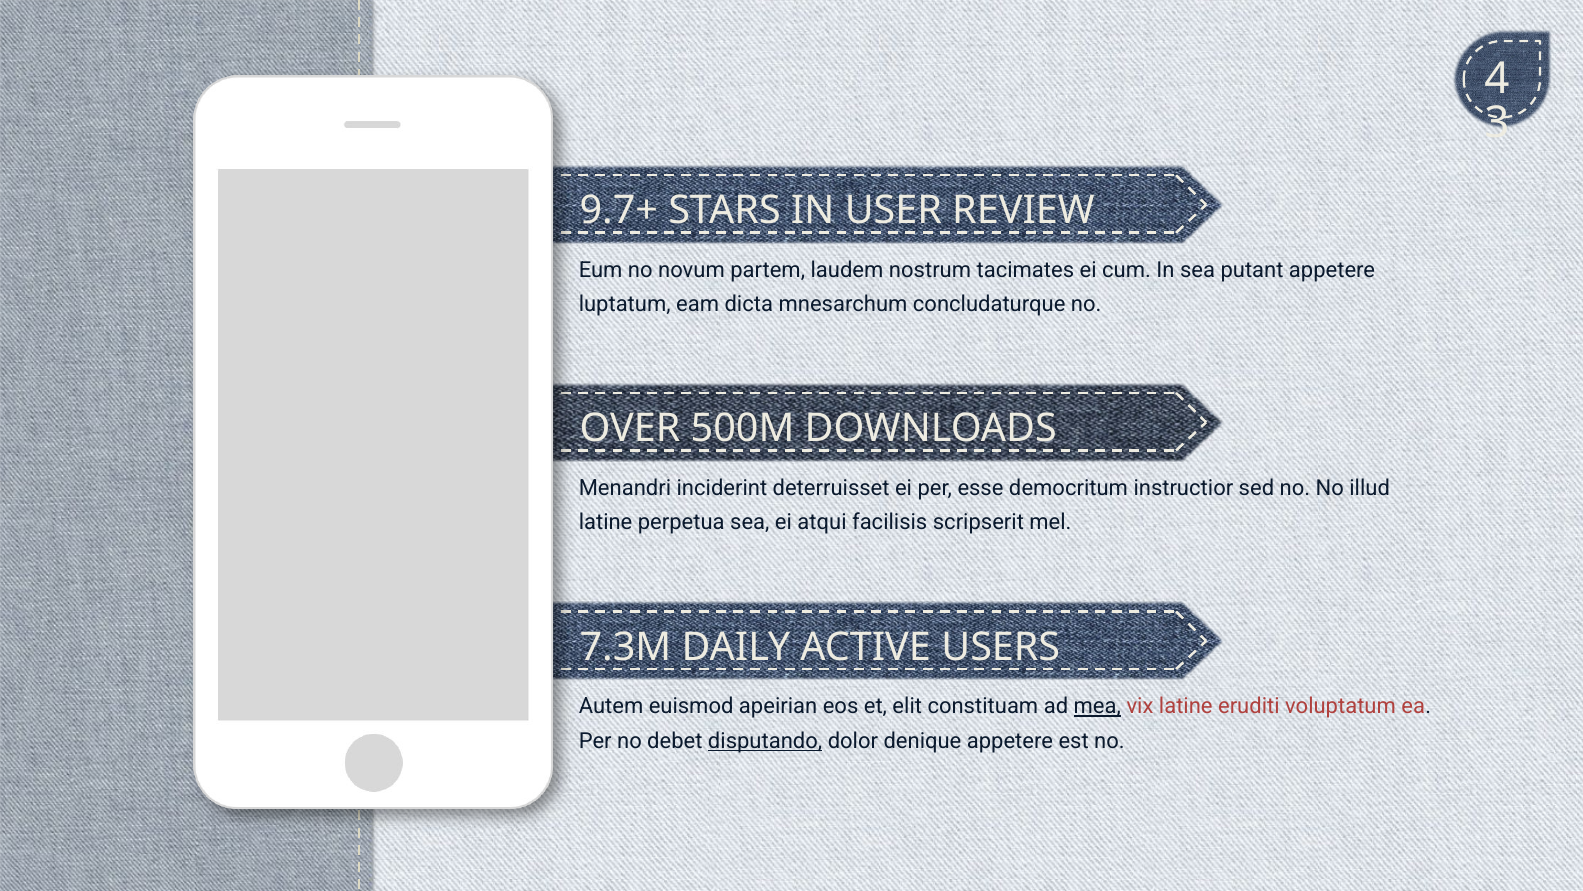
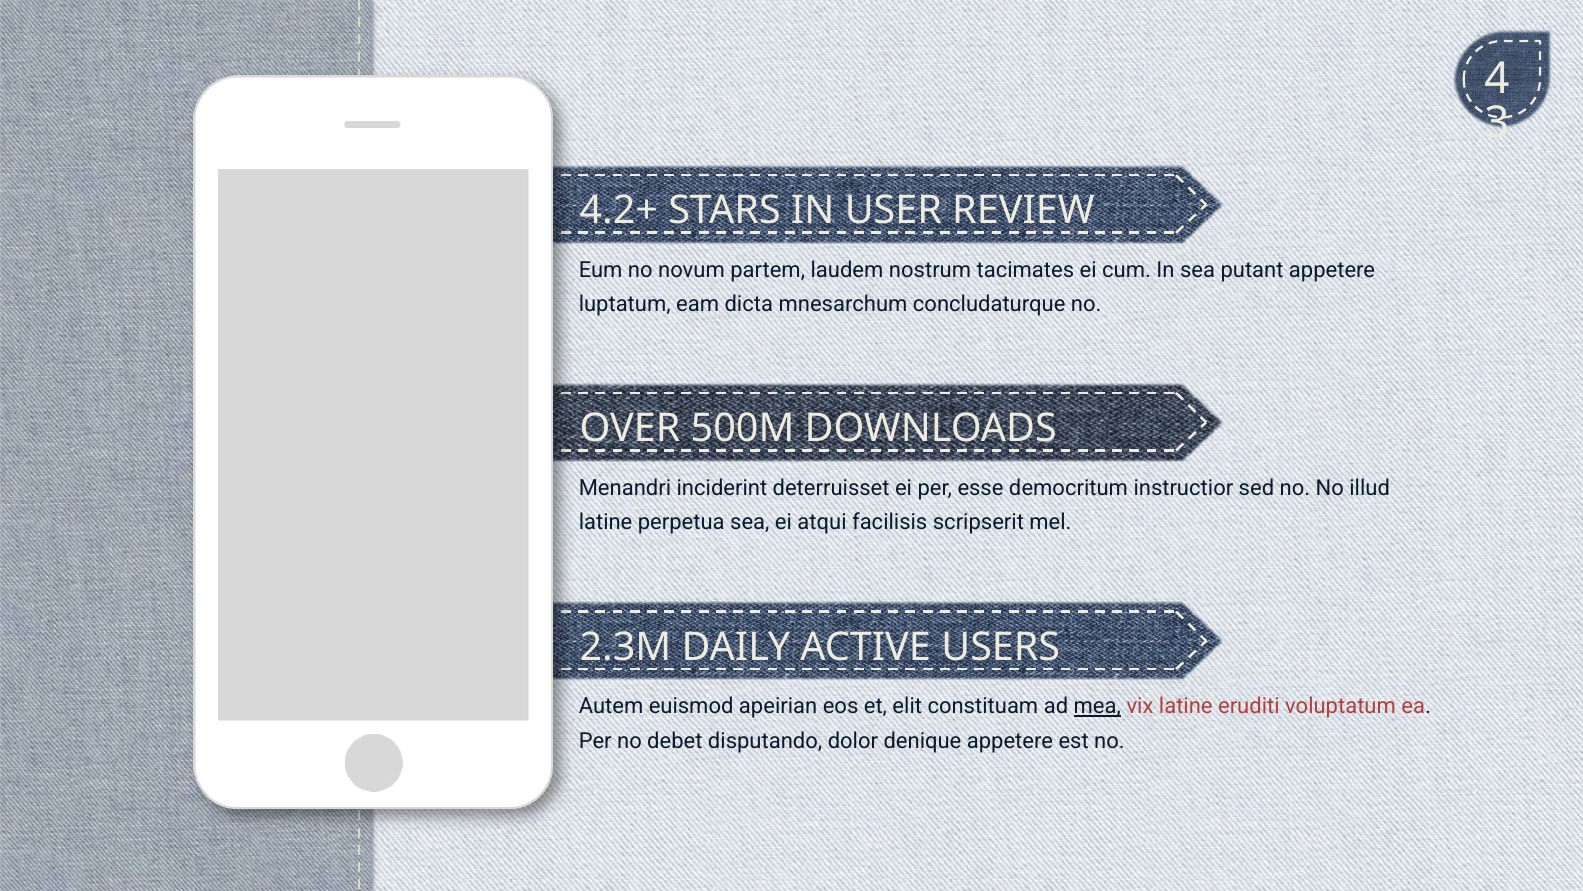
9.7+: 9.7+ -> 4.2+
7.3M: 7.3M -> 2.3M
disputando underline: present -> none
